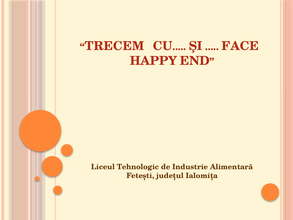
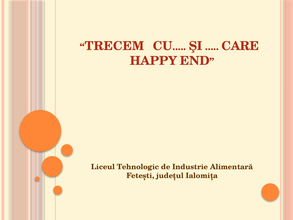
FACE: FACE -> CARE
